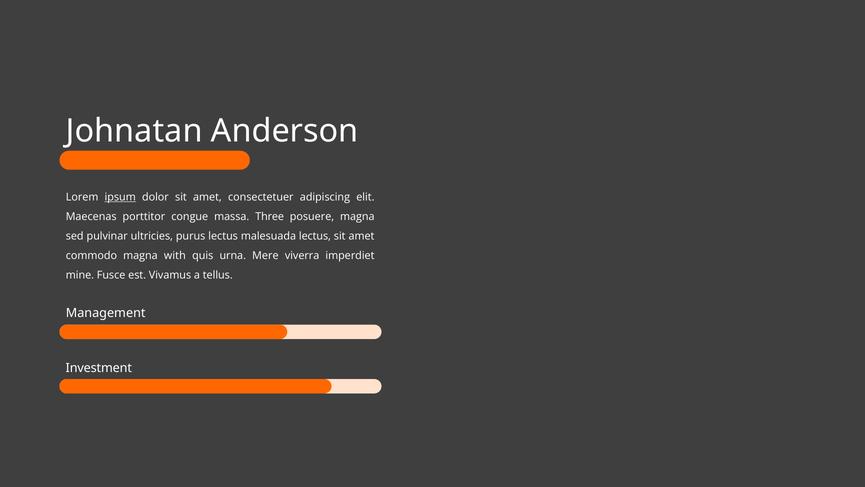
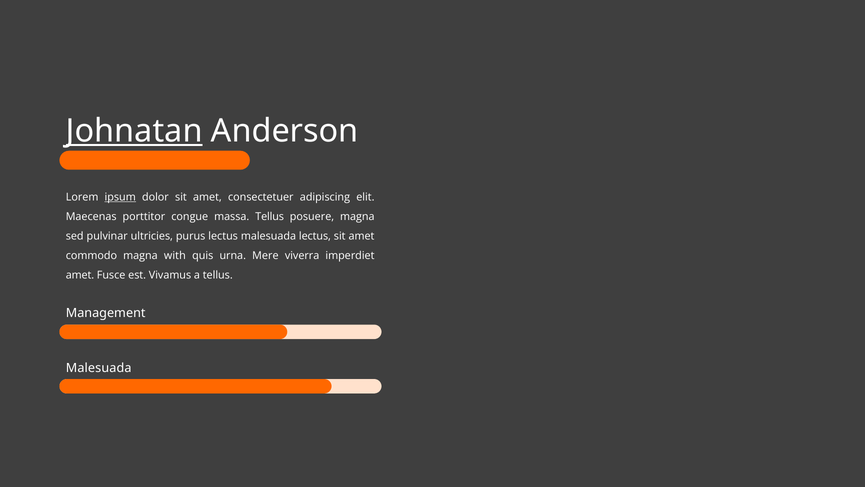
Johnatan underline: none -> present
massa Three: Three -> Tellus
mine at (80, 275): mine -> amet
Investment at (99, 368): Investment -> Malesuada
